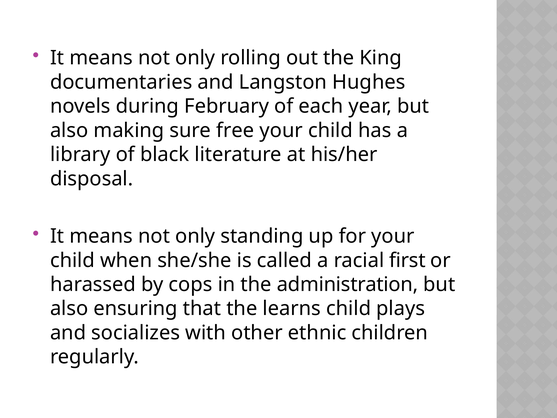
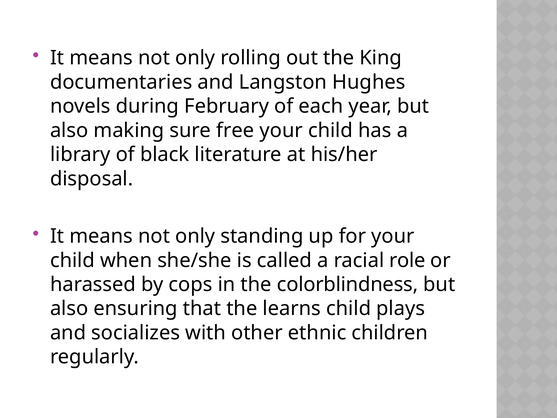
first: first -> role
administration: administration -> colorblindness
